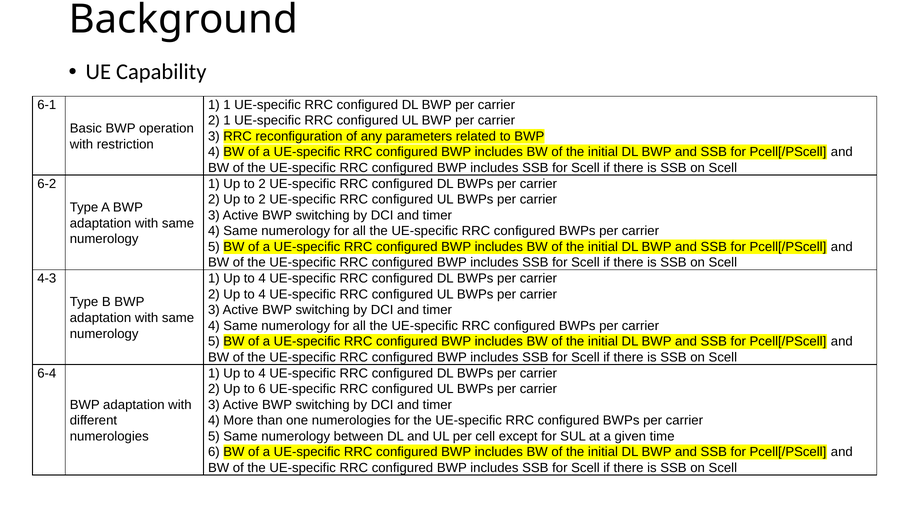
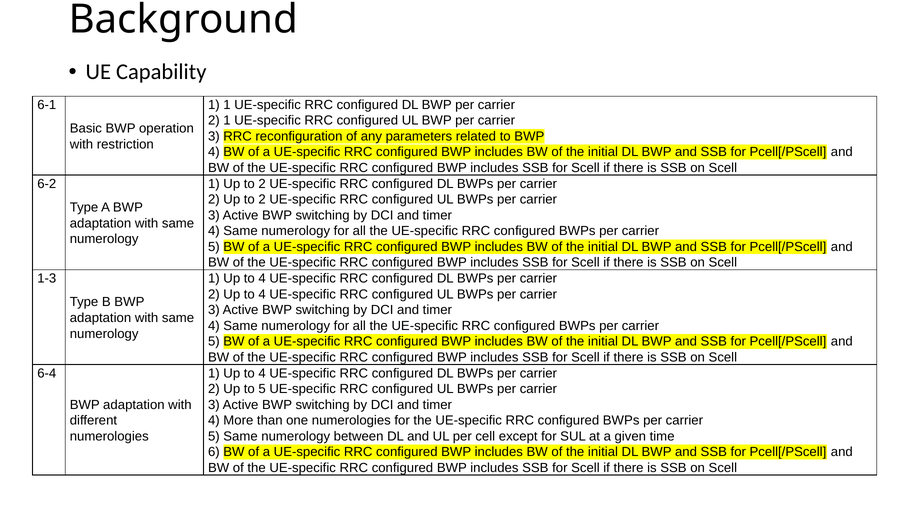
4-3: 4-3 -> 1-3
to 6: 6 -> 5
